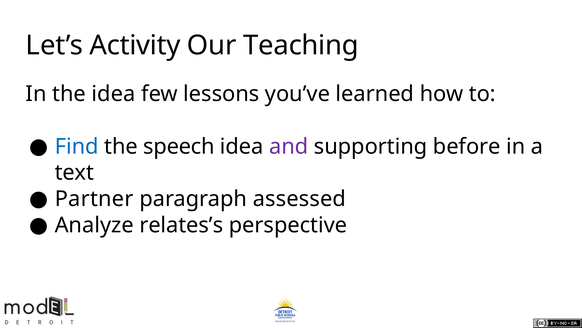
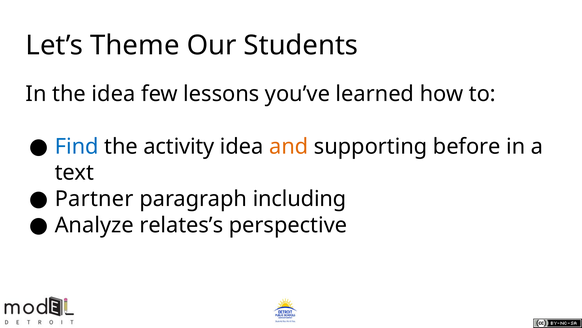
Activity: Activity -> Theme
Teaching: Teaching -> Students
speech: speech -> activity
and colour: purple -> orange
assessed: assessed -> including
